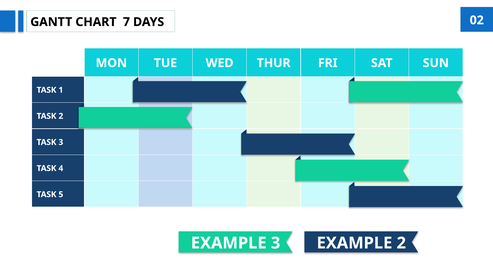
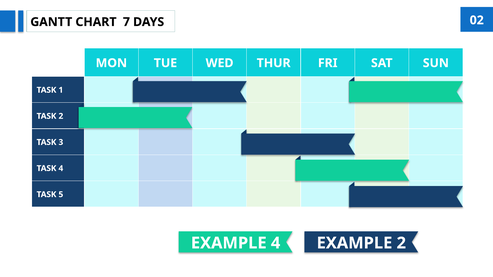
EXAMPLE 3: 3 -> 4
